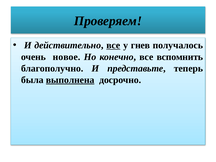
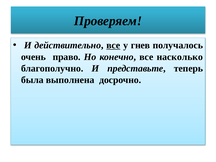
новое: новое -> право
вспомнить: вспомнить -> насколько
выполнена underline: present -> none
